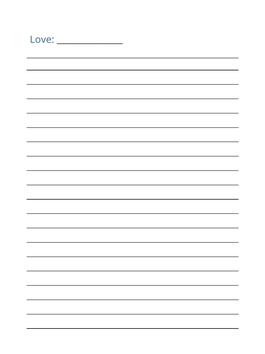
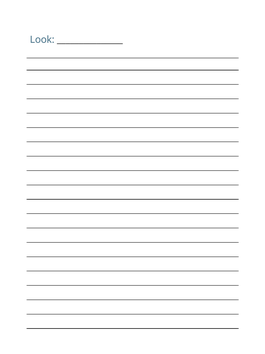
Love: Love -> Look
